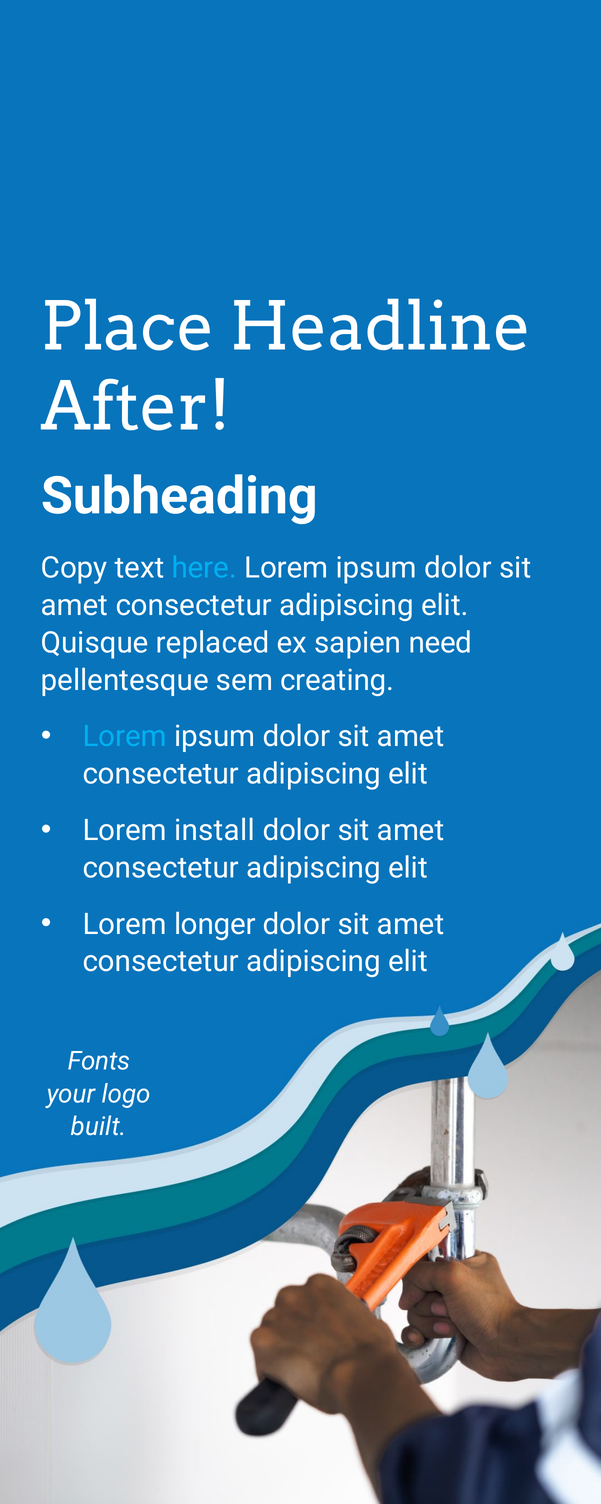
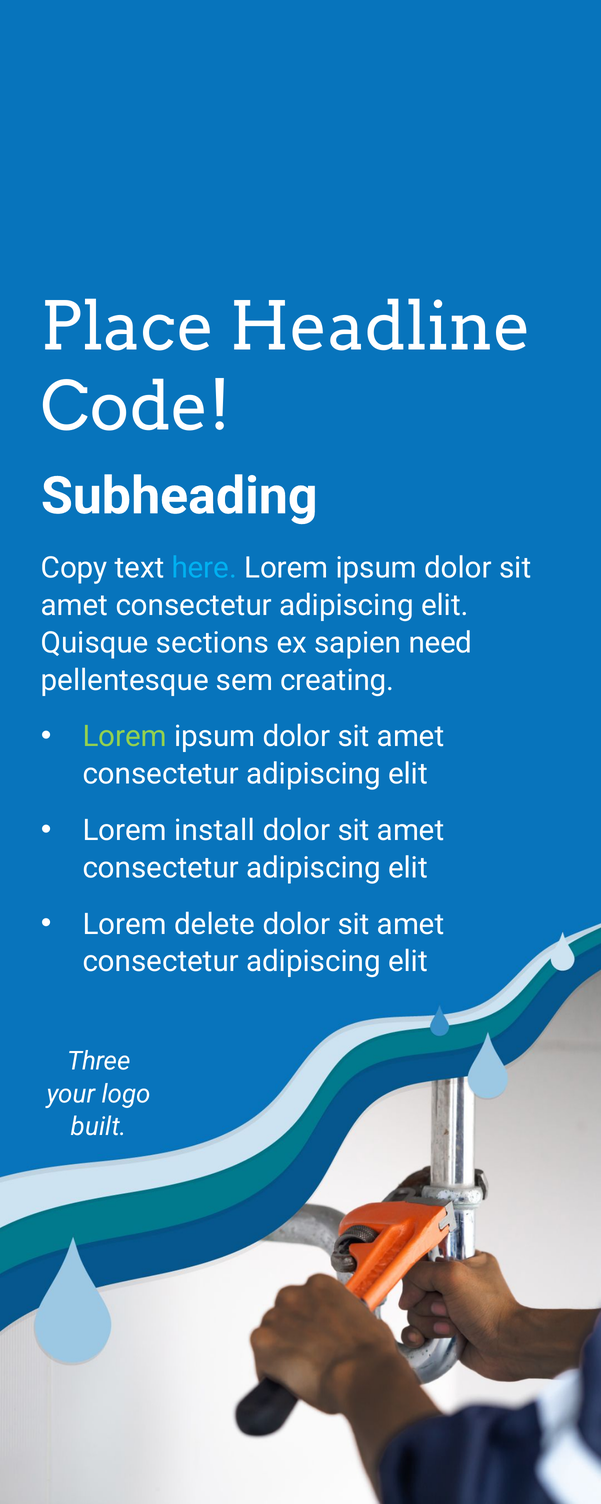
After: After -> Code
replaced: replaced -> sections
Lorem at (125, 736) colour: light blue -> light green
longer: longer -> delete
Fonts: Fonts -> Three
